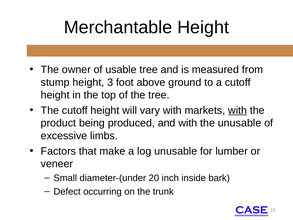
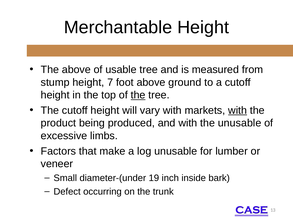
The owner: owner -> above
3: 3 -> 7
the at (138, 95) underline: none -> present
20: 20 -> 19
